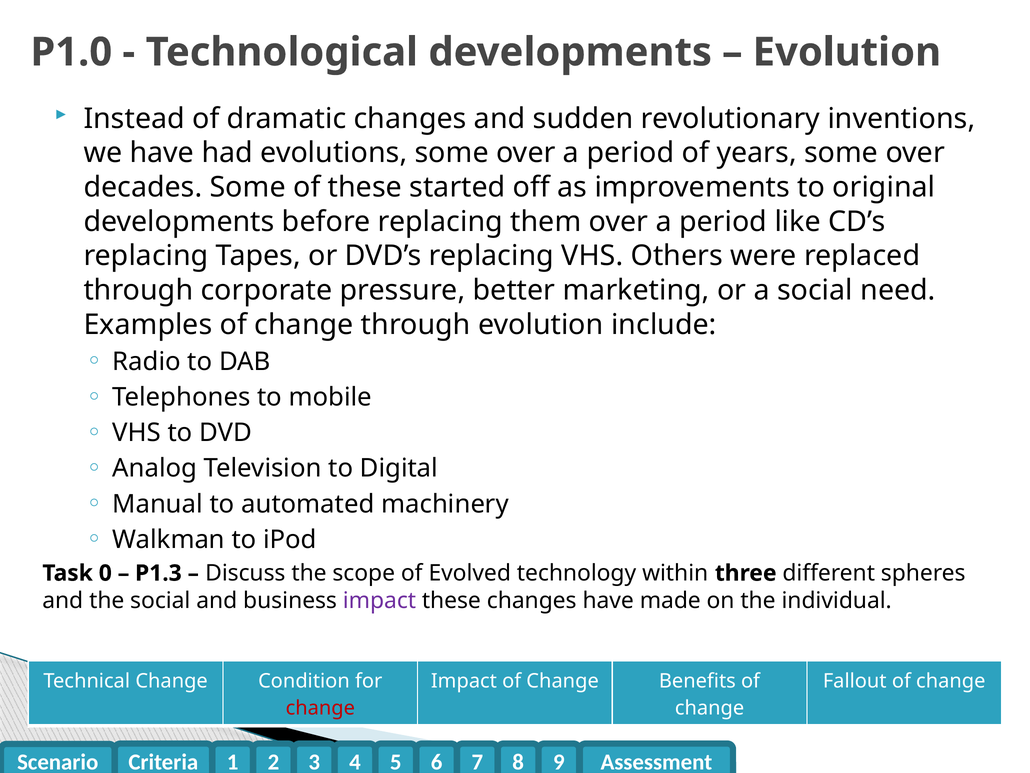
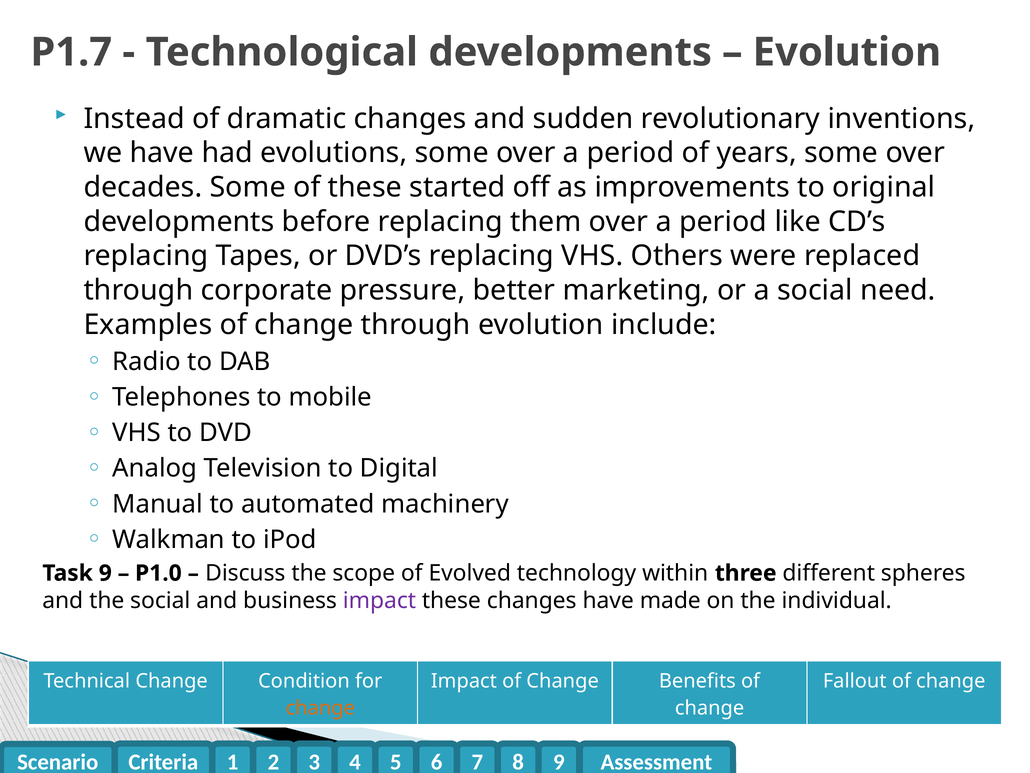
P1.0: P1.0 -> P1.7
Task 0: 0 -> 9
P1.3: P1.3 -> P1.0
change at (320, 708) colour: red -> orange
